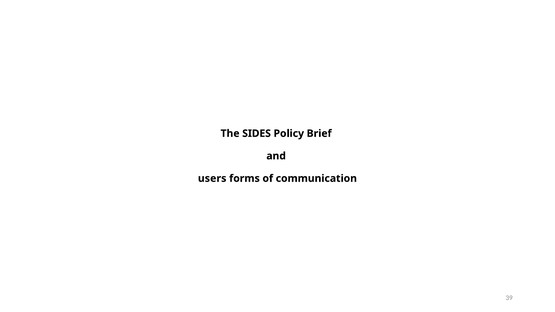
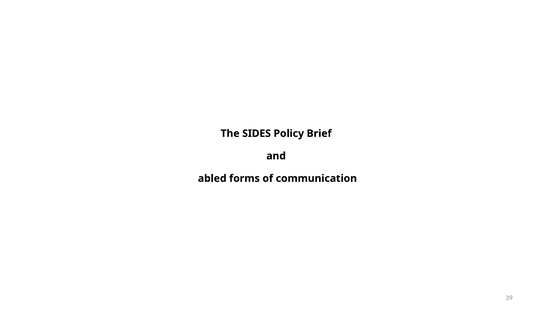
users: users -> abled
